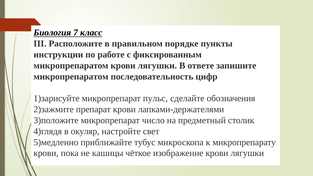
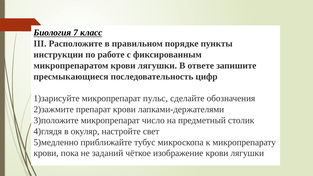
микропрепаратом at (71, 77): микропрепаратом -> пресмыкающиеся
кашицы: кашицы -> заданий
